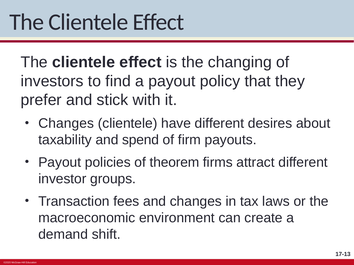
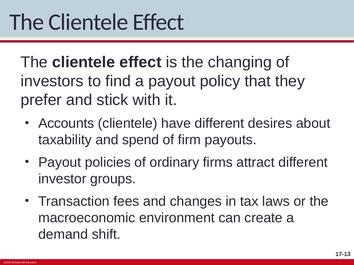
Changes at (66, 124): Changes -> Accounts
theorem: theorem -> ordinary
